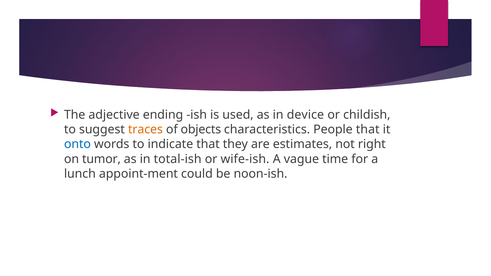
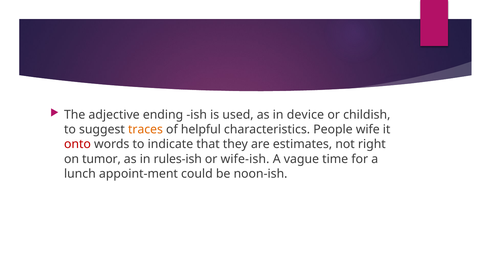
objects: objects -> helpful
People that: that -> wife
onto colour: blue -> red
total-ish: total-ish -> rules-ish
